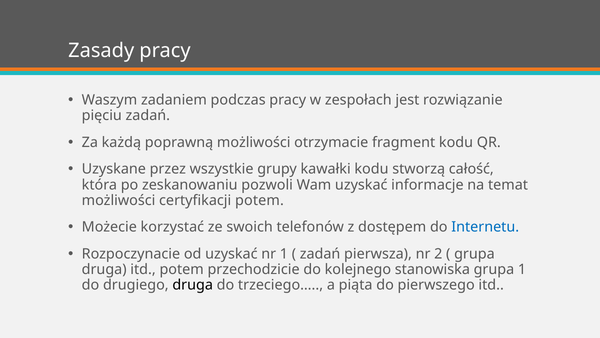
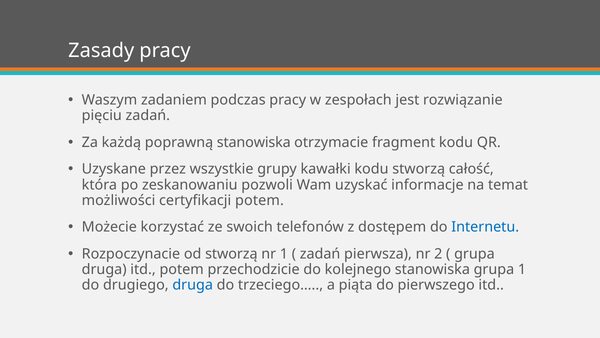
poprawną możliwości: możliwości -> stanowiska
od uzyskać: uzyskać -> stworzą
druga at (193, 285) colour: black -> blue
